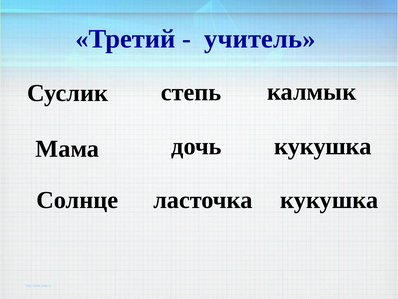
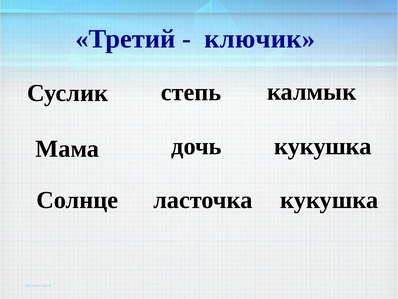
учитель: учитель -> ключик
